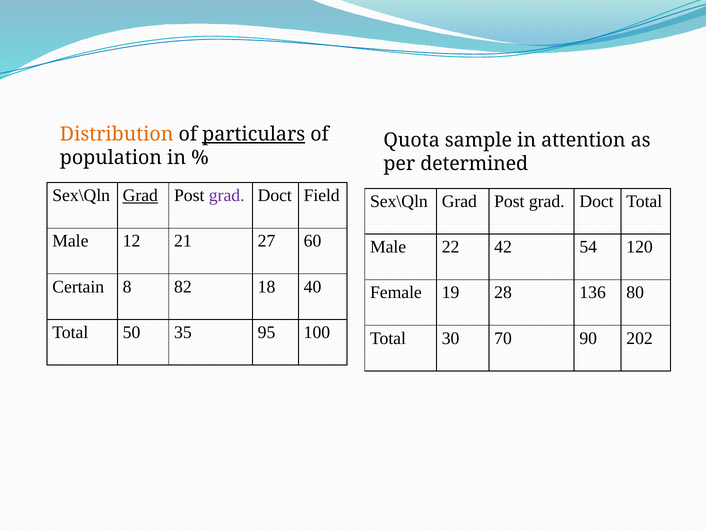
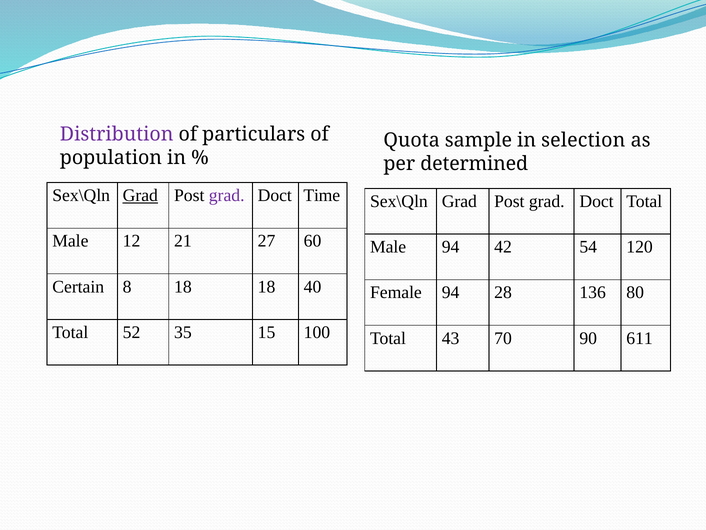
Distribution colour: orange -> purple
particulars underline: present -> none
attention: attention -> selection
Field: Field -> Time
Male 22: 22 -> 94
8 82: 82 -> 18
Female 19: 19 -> 94
50: 50 -> 52
95: 95 -> 15
30: 30 -> 43
202: 202 -> 611
